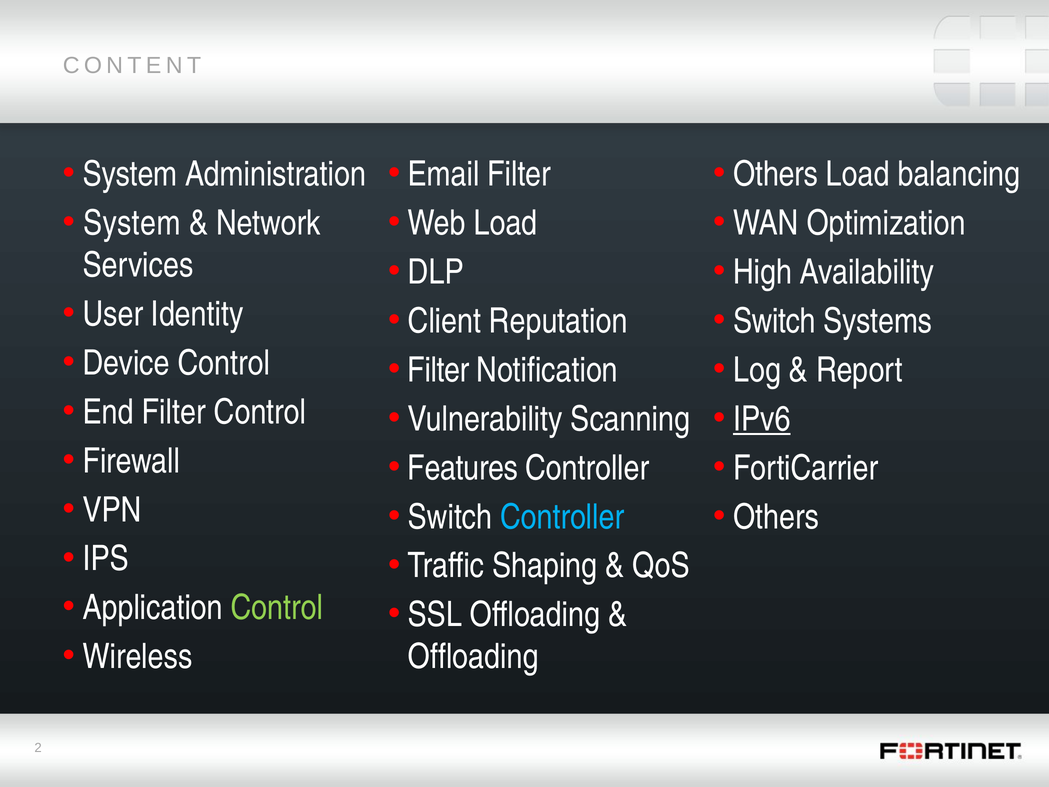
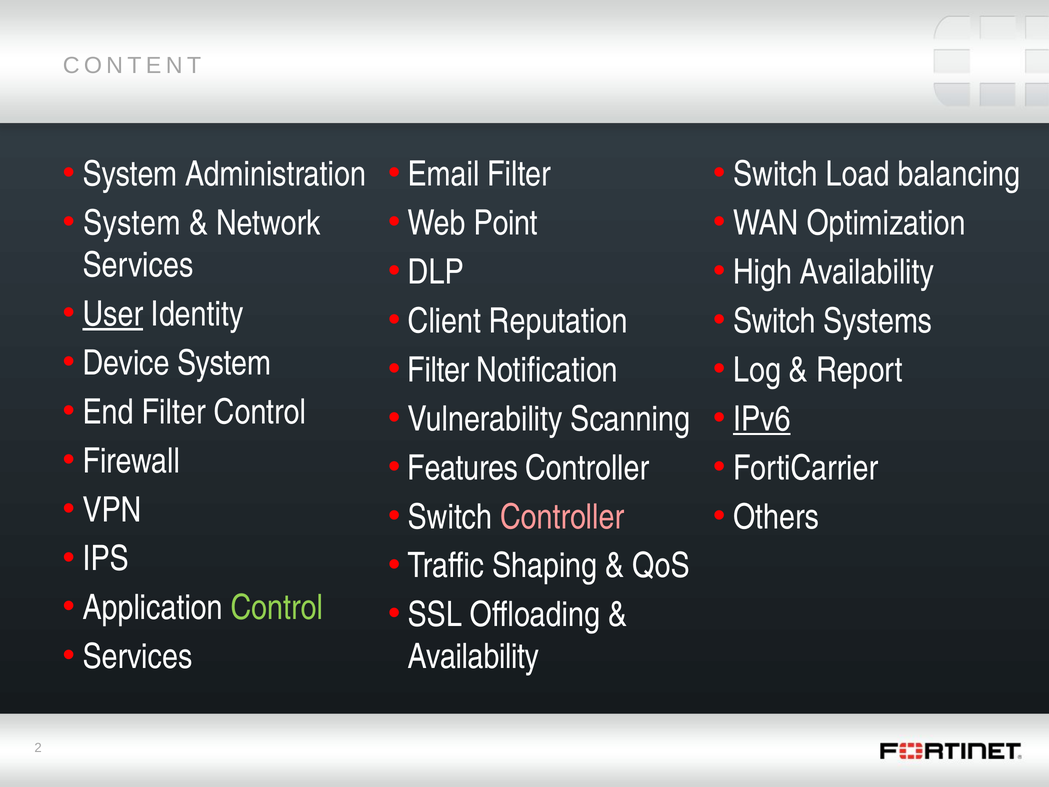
Others at (776, 174): Others -> Switch
Web Load: Load -> Point
User underline: none -> present
Device Control: Control -> System
Controller at (562, 517) colour: light blue -> pink
Wireless at (138, 657): Wireless -> Services
Offloading at (473, 657): Offloading -> Availability
